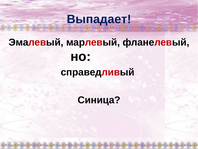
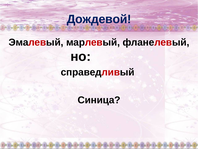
Выпадает: Выпадает -> Дождевой
